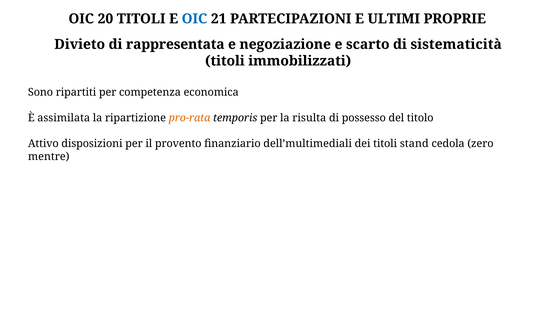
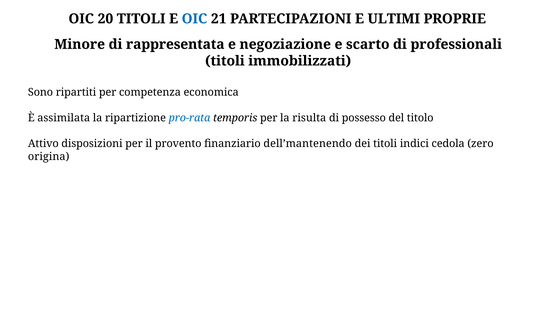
Divieto: Divieto -> Minore
sistematicità: sistematicità -> professionali
pro-rata colour: orange -> blue
dell’multimediali: dell’multimediali -> dell’mantenendo
stand: stand -> indici
mentre: mentre -> origina
